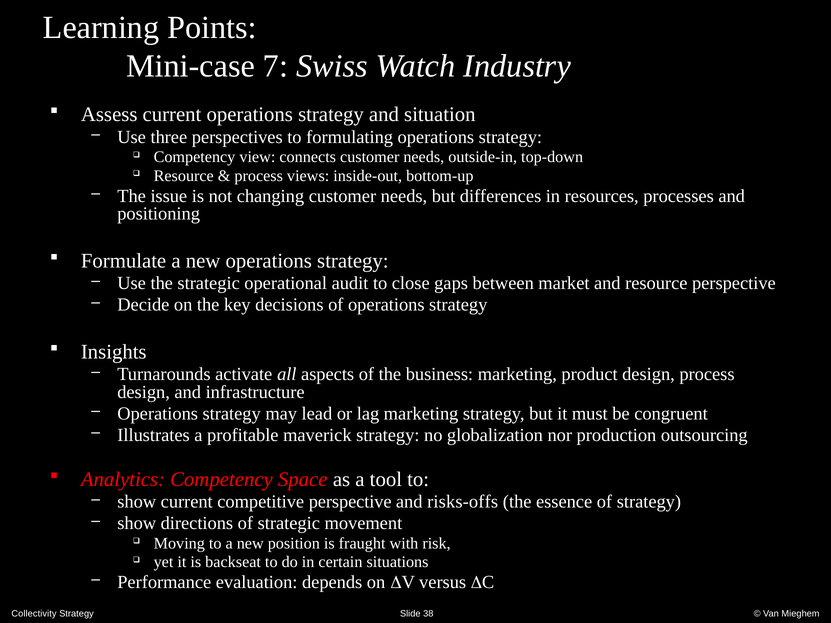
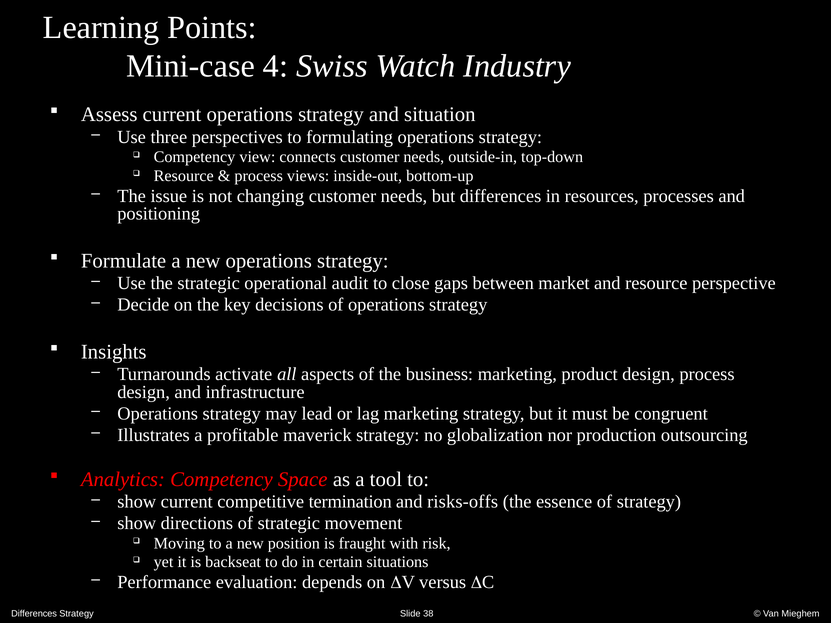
7: 7 -> 4
competitive perspective: perspective -> termination
Collectivity at (34, 614): Collectivity -> Differences
